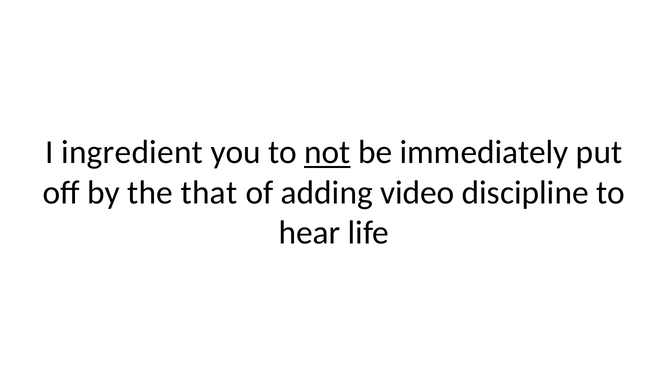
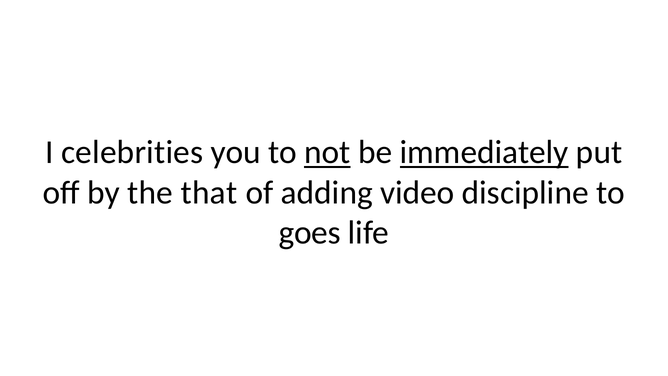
ingredient: ingredient -> celebrities
immediately underline: none -> present
hear: hear -> goes
